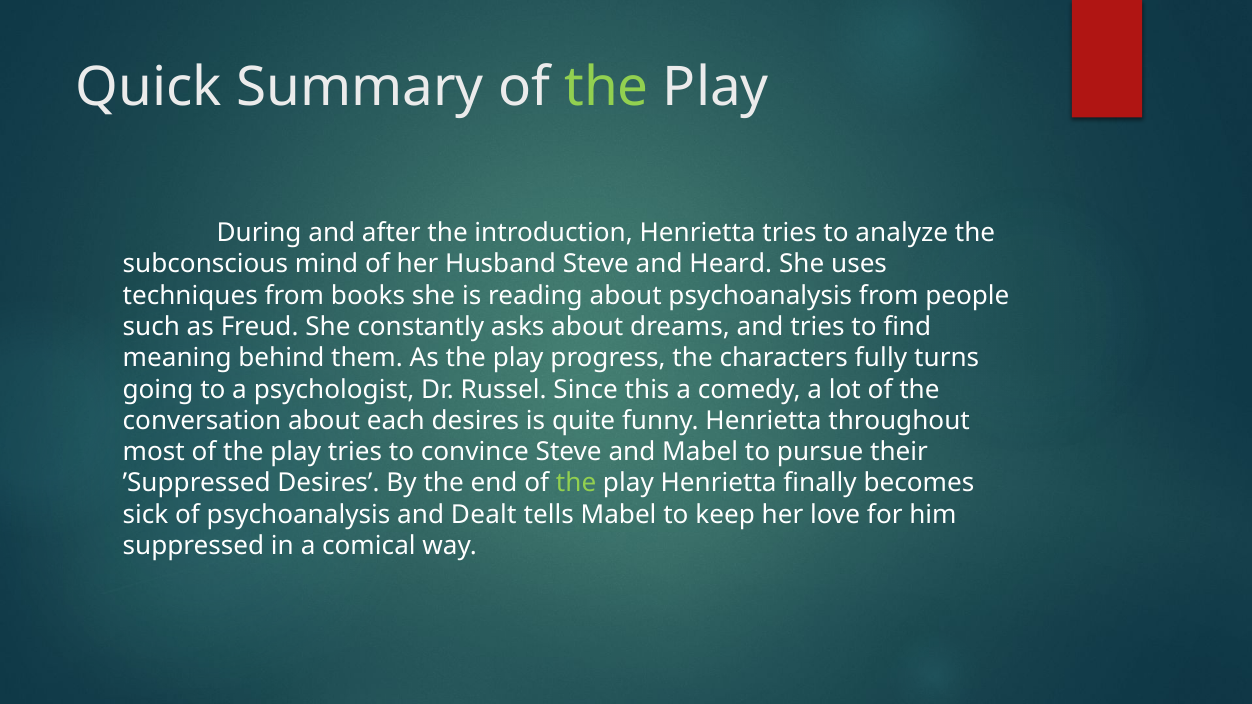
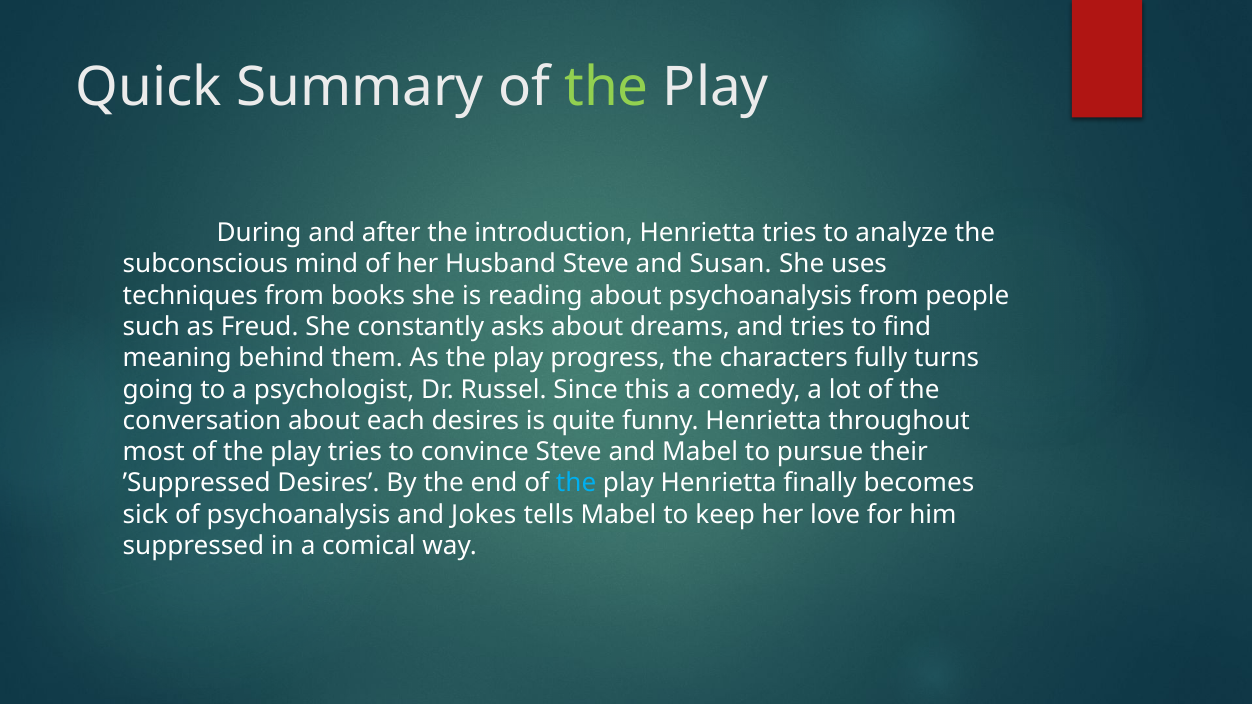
Heard: Heard -> Susan
the at (576, 484) colour: light green -> light blue
Dealt: Dealt -> Jokes
